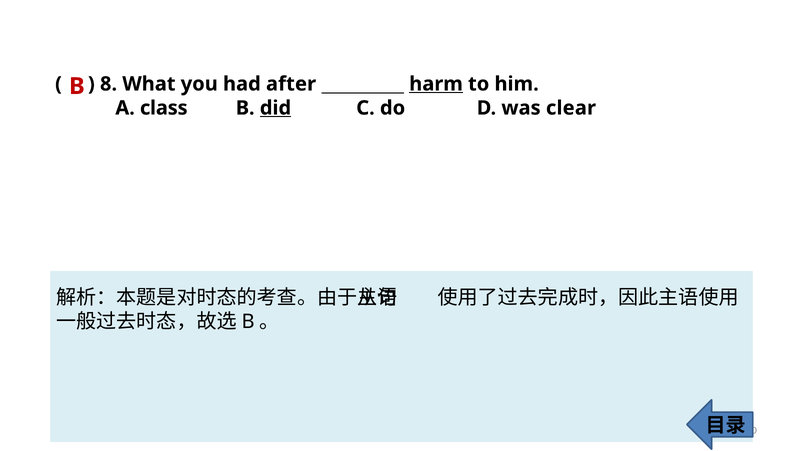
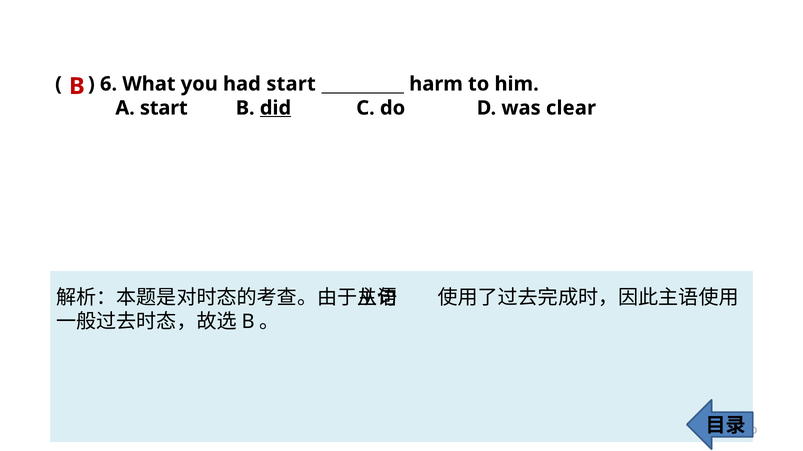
8: 8 -> 6
had after: after -> start
harm underline: present -> none
A class: class -> start
